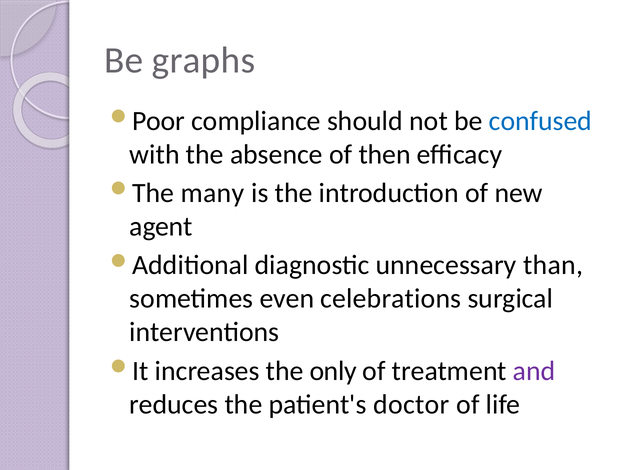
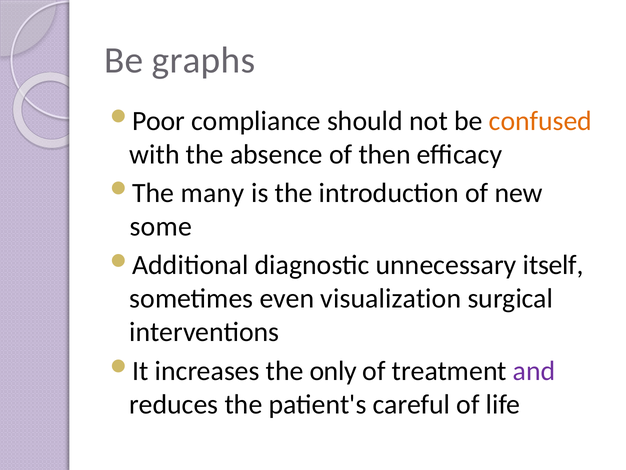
confused colour: blue -> orange
agent: agent -> some
than: than -> itself
celebrations: celebrations -> visualization
doctor: doctor -> careful
